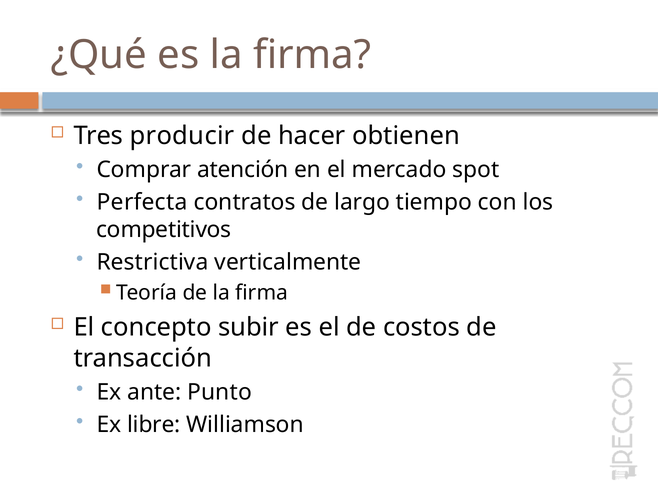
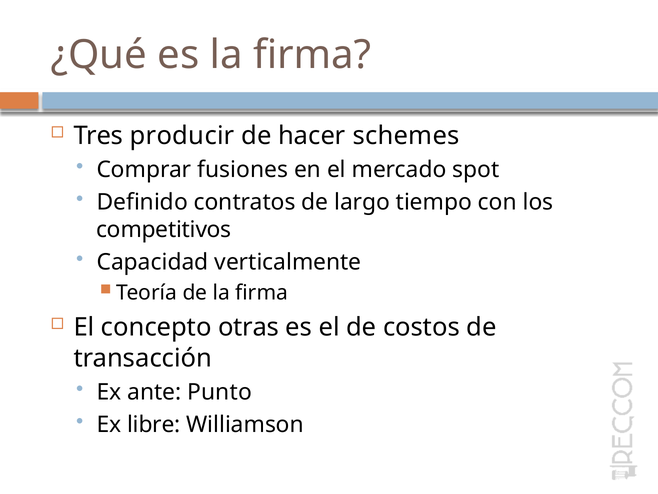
obtienen: obtienen -> schemes
atención: atención -> fusiones
Perfecta: Perfecta -> Definido
Restrictiva: Restrictiva -> Capacidad
subir: subir -> otras
